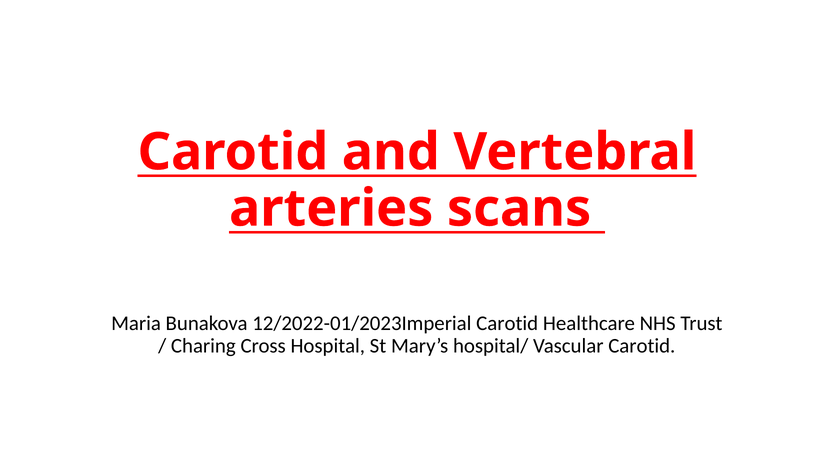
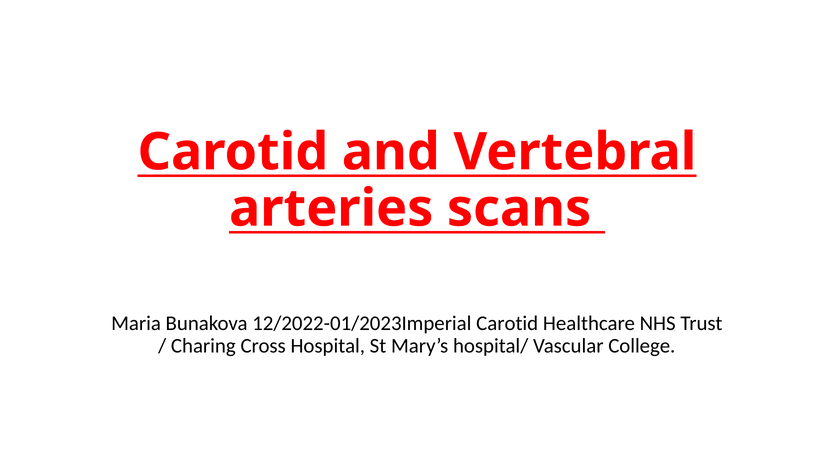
Vascular Carotid: Carotid -> College
